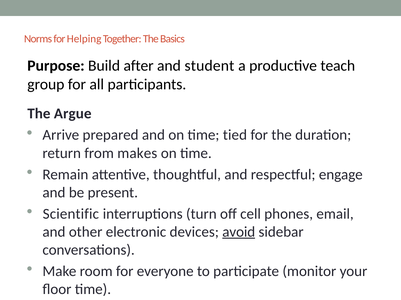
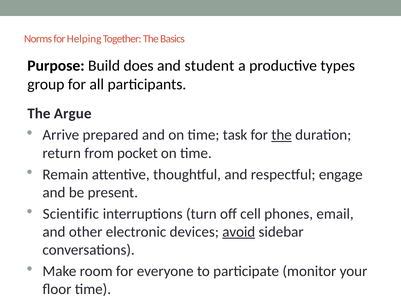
after: after -> does
teach: teach -> types
tied: tied -> task
the at (282, 135) underline: none -> present
makes: makes -> pocket
